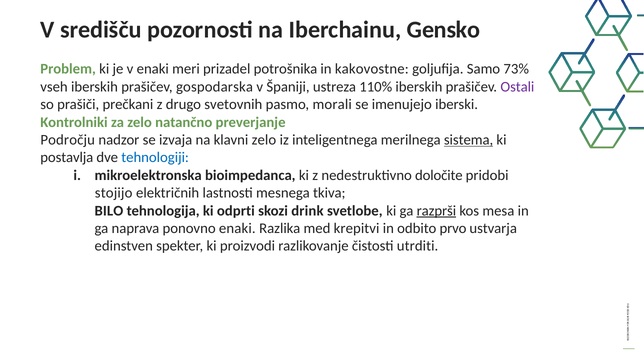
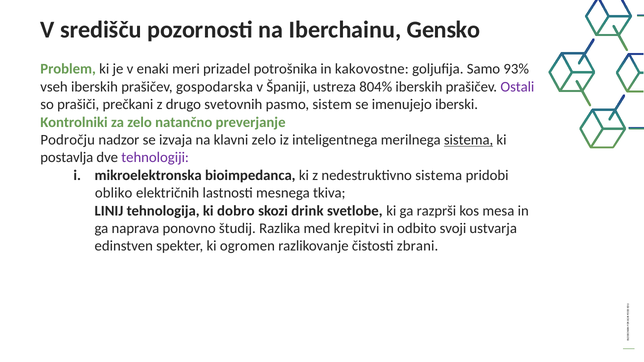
73%: 73% -> 93%
110%: 110% -> 804%
morali: morali -> sistem
tehnologiji colour: blue -> purple
nedestruktivno določite: določite -> sistema
stojijo: stojijo -> obliko
BILO: BILO -> LINIJ
odprti: odprti -> dobro
razprši underline: present -> none
ponovno enaki: enaki -> študij
prvo: prvo -> svoji
proizvodi: proizvodi -> ogromen
utrditi: utrditi -> zbrani
